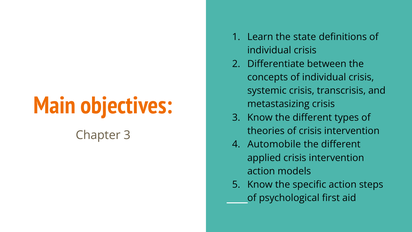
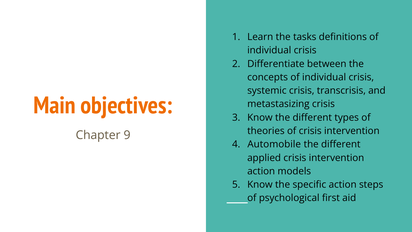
state: state -> tasks
Chapter 3: 3 -> 9
